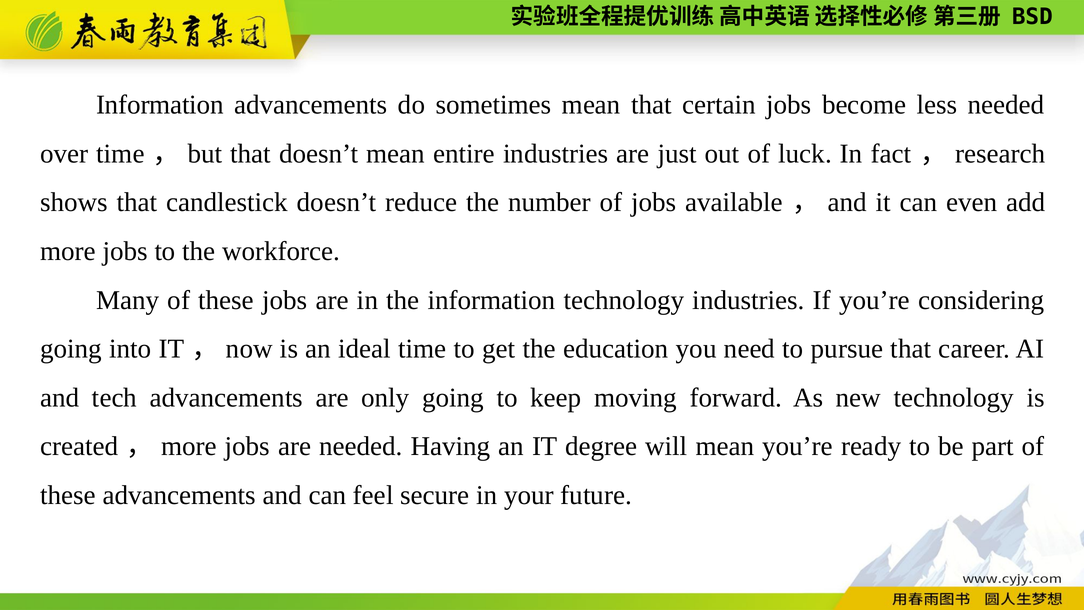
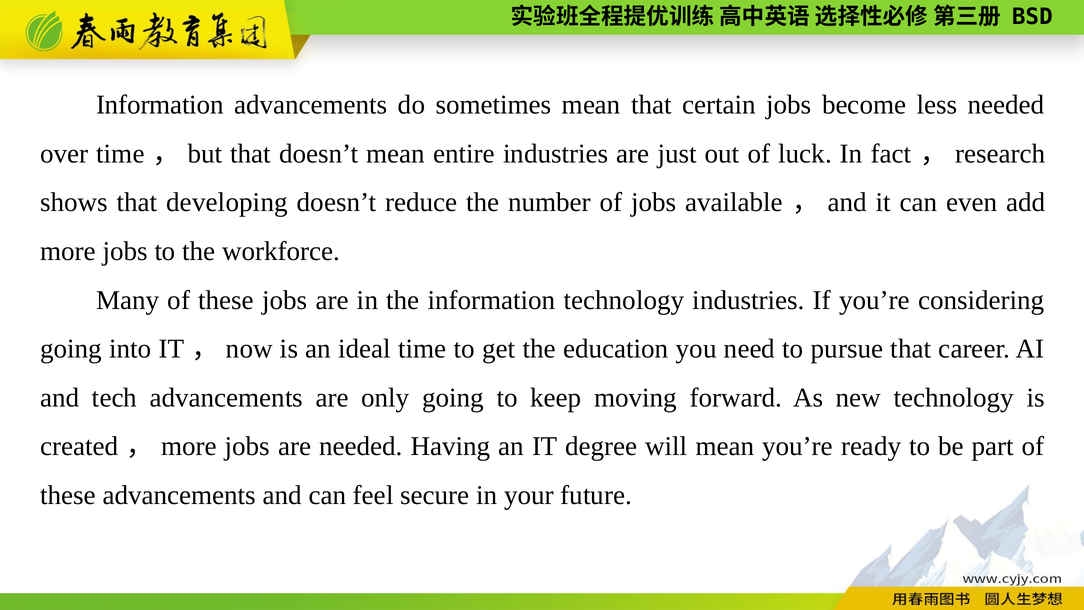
candlestick: candlestick -> developing
